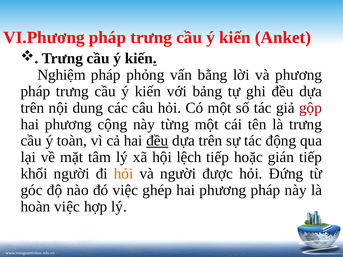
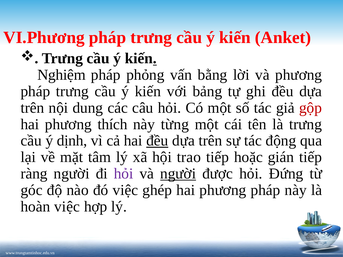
cộng: cộng -> thích
toàn: toàn -> dịnh
lệch: lệch -> trao
khổi: khổi -> ràng
hỏi at (124, 174) colour: orange -> purple
người at (178, 174) underline: none -> present
